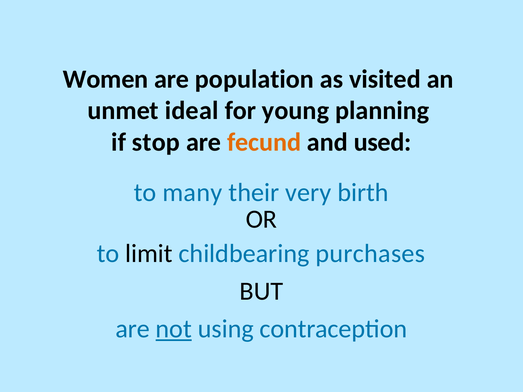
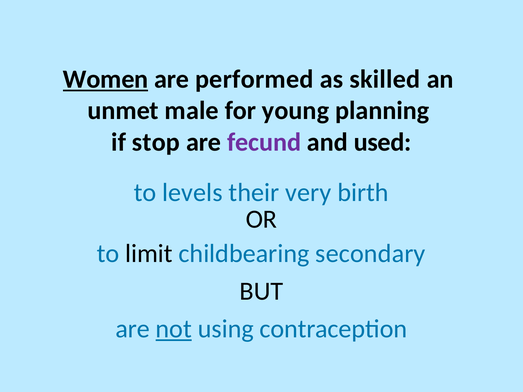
Women underline: none -> present
population: population -> performed
visited: visited -> skilled
ideal: ideal -> male
fecund colour: orange -> purple
many: many -> levels
purchases: purchases -> secondary
